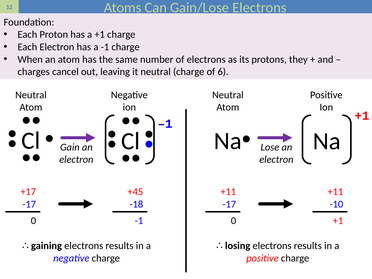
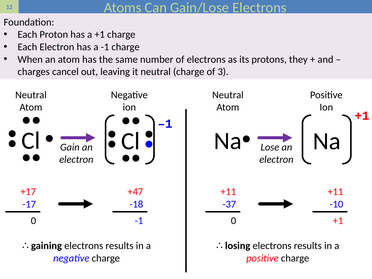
6: 6 -> 3
+45: +45 -> +47
-17 at (229, 204): -17 -> -37
